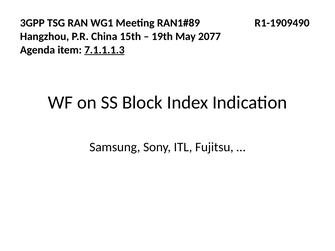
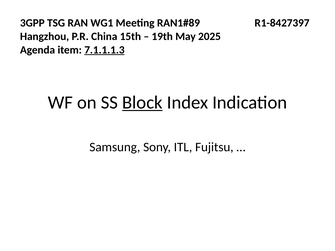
R1-1909490: R1-1909490 -> R1-8427397
2077: 2077 -> 2025
Block underline: none -> present
